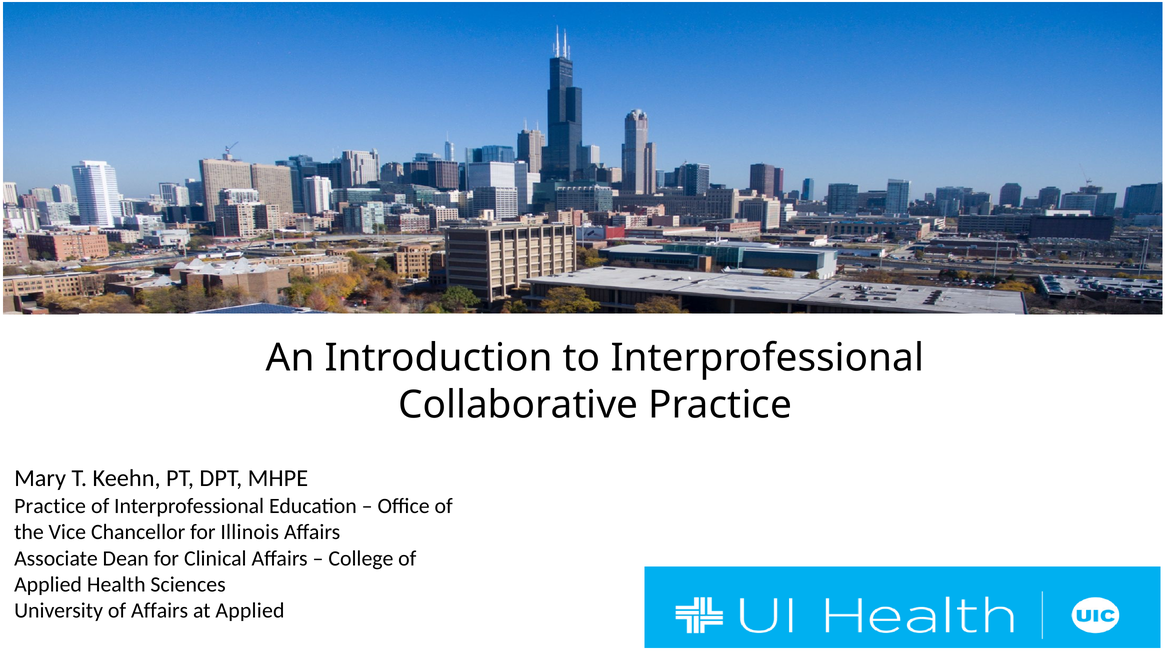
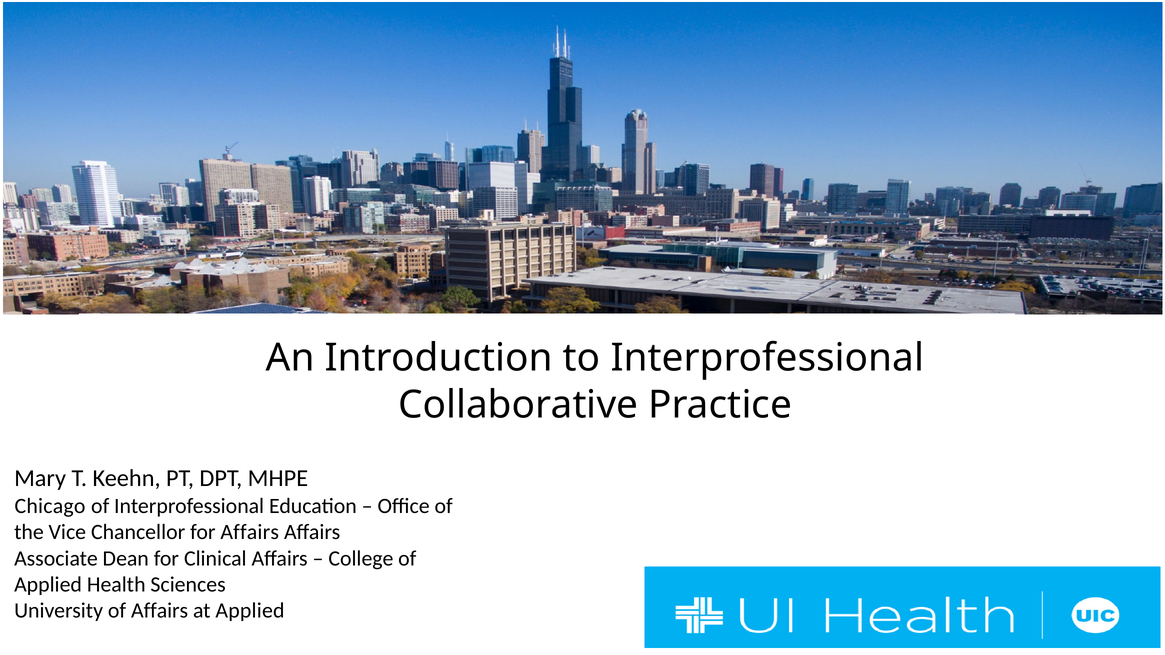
Practice at (50, 506): Practice -> Chicago
for Illinois: Illinois -> Affairs
